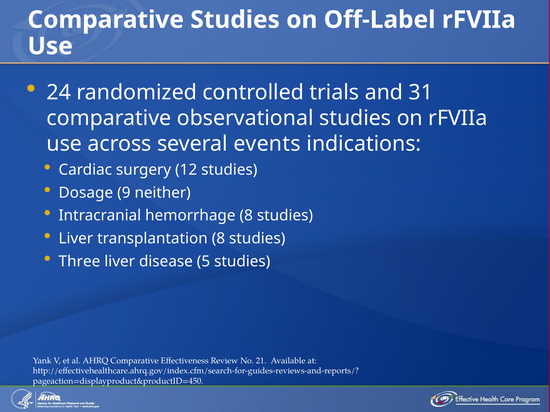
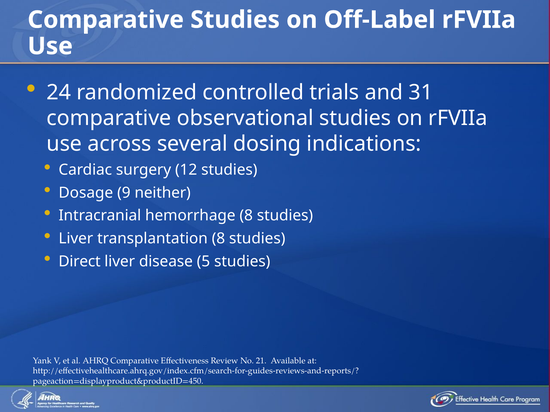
events: events -> dosing
Three: Three -> Direct
